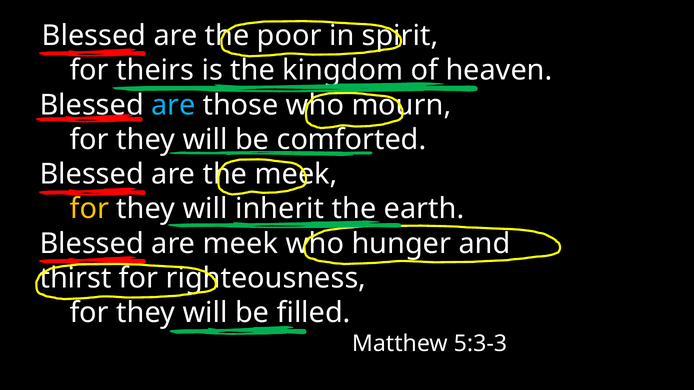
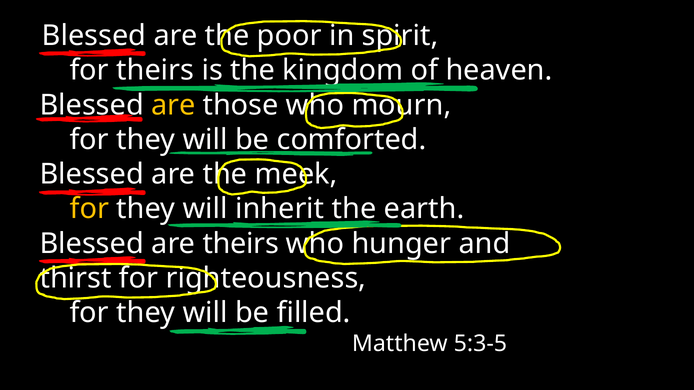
are at (173, 105) colour: light blue -> yellow
are meek: meek -> theirs
5:3-3: 5:3-3 -> 5:3-5
